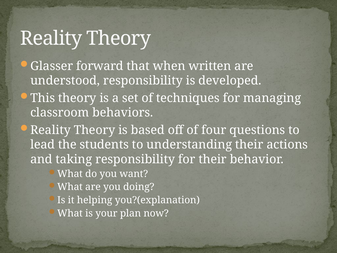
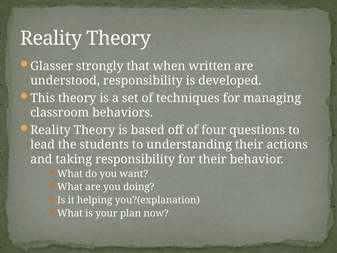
forward: forward -> strongly
